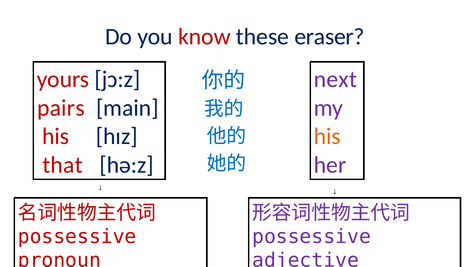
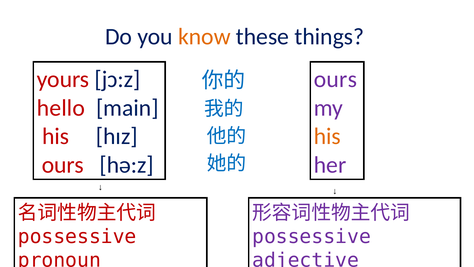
know colour: red -> orange
eraser: eraser -> things
next at (335, 79): next -> ours
pairs: pairs -> hello
that at (63, 165): that -> ours
